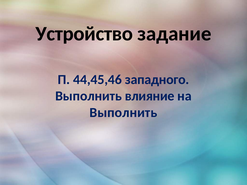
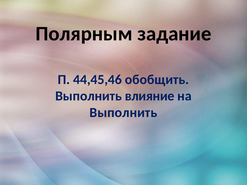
Устройство: Устройство -> Полярным
западного: западного -> обобщить
